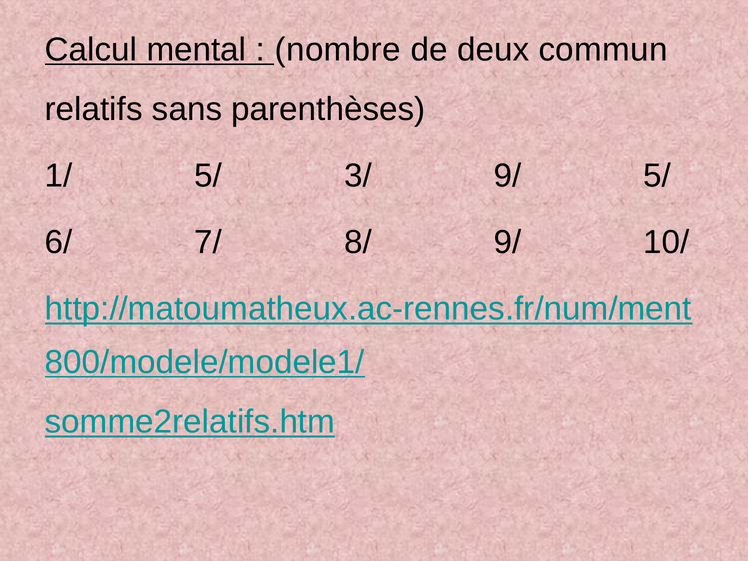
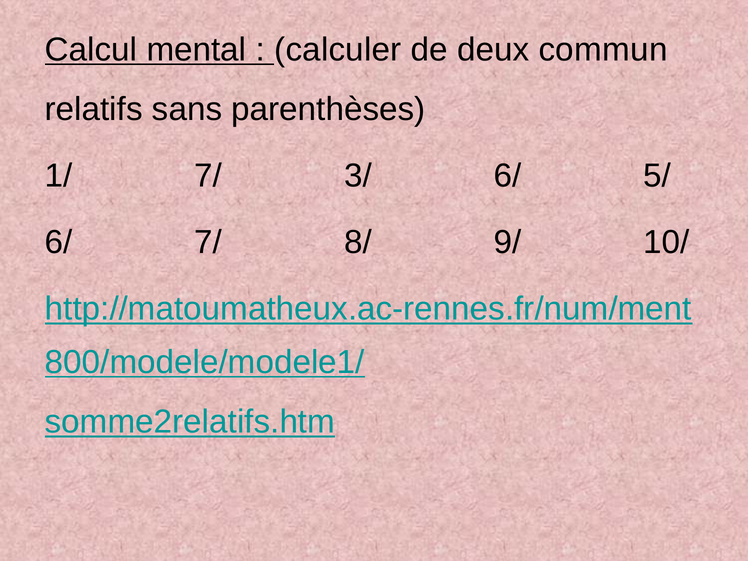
nombre: nombre -> calculer
1/ 5/: 5/ -> 7/
3/ 9/: 9/ -> 6/
